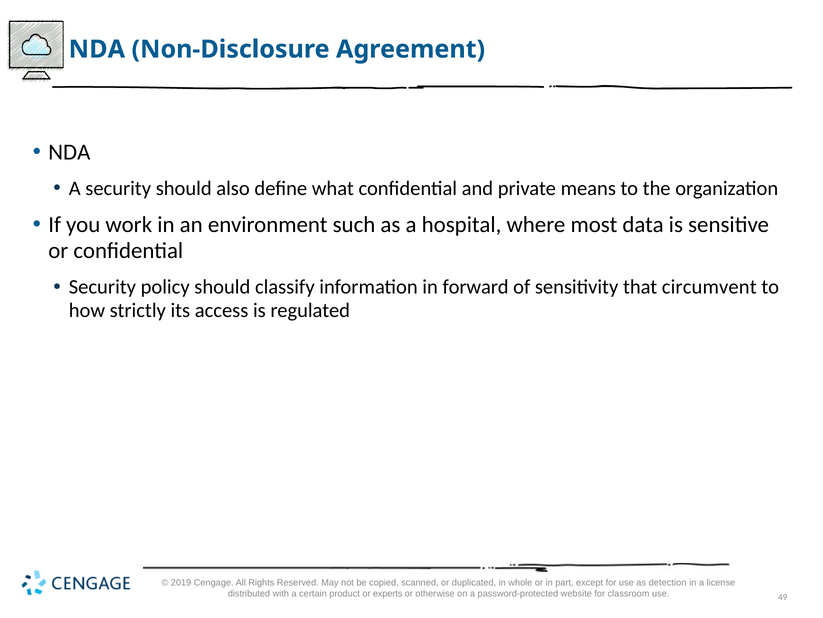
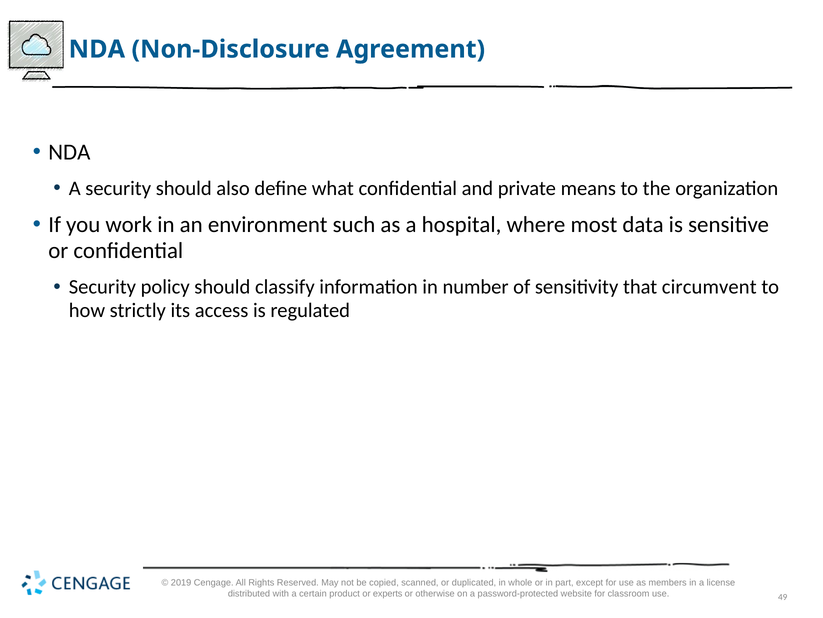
forward: forward -> number
detection: detection -> members
